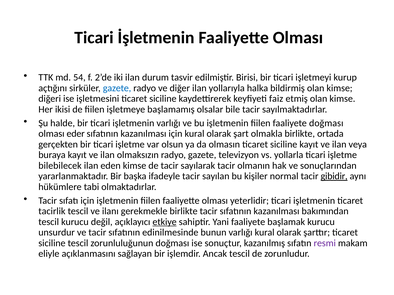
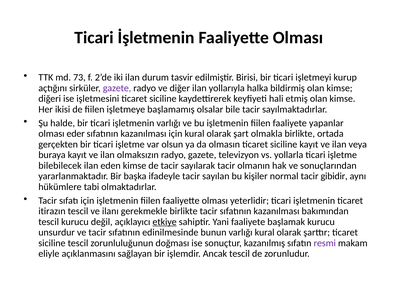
54: 54 -> 73
gazete at (117, 88) colour: blue -> purple
faiz: faiz -> hali
faaliyete doğması: doğması -> yapanlar
gibidir underline: present -> none
tacirlik: tacirlik -> itirazın
